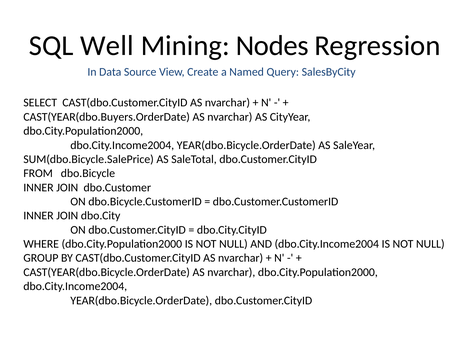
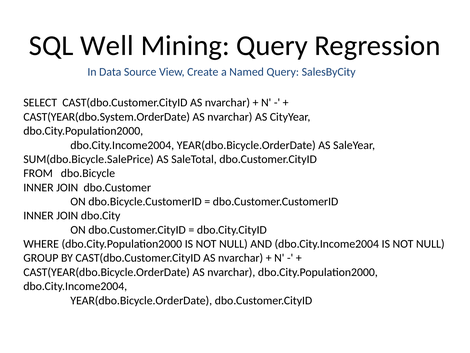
Mining Nodes: Nodes -> Query
CAST(YEAR(dbo.Buyers.OrderDate: CAST(YEAR(dbo.Buyers.OrderDate -> CAST(YEAR(dbo.System.OrderDate
